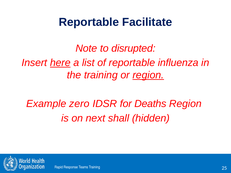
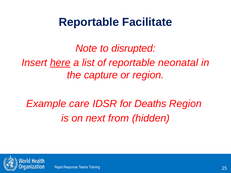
influenza: influenza -> neonatal
the training: training -> capture
region at (148, 75) underline: present -> none
zero: zero -> care
shall: shall -> from
